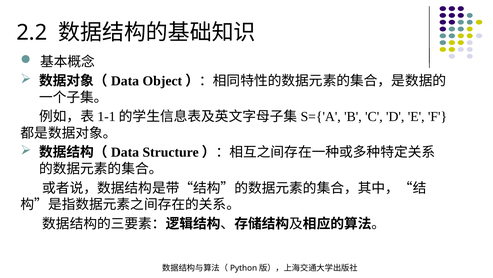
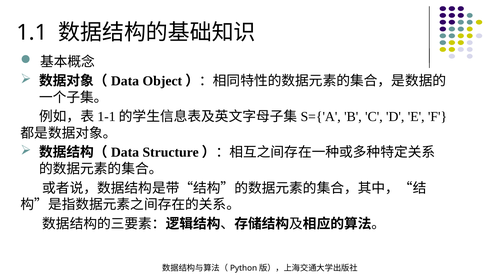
2.2: 2.2 -> 1.1
